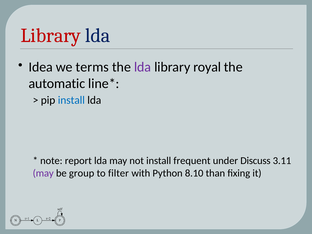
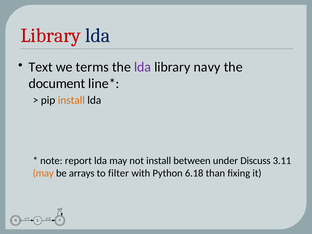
Idea: Idea -> Text
royal: royal -> navy
automatic: automatic -> document
install at (71, 100) colour: blue -> orange
frequent: frequent -> between
may at (43, 173) colour: purple -> orange
group: group -> arrays
8.10: 8.10 -> 6.18
